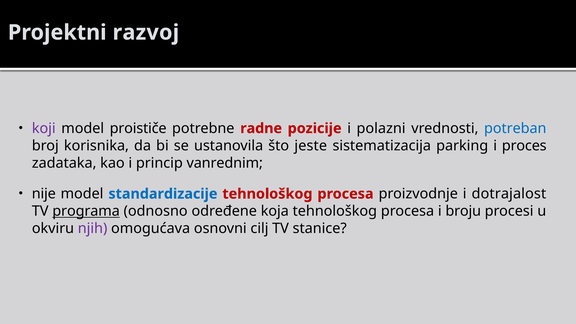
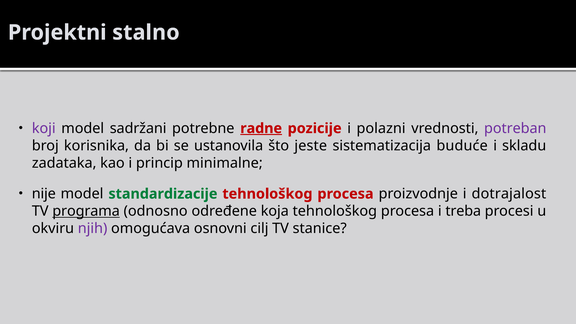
razvoj: razvoj -> stalno
proističe: proističe -> sadržani
radne underline: none -> present
potreban colour: blue -> purple
parking: parking -> buduće
proces: proces -> skladu
vanrednim: vanrednim -> minimalne
standardizacije colour: blue -> green
broju: broju -> treba
